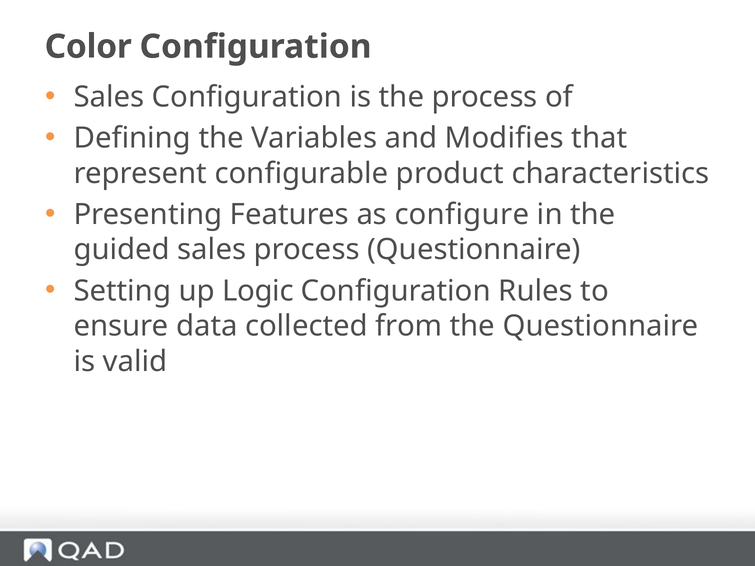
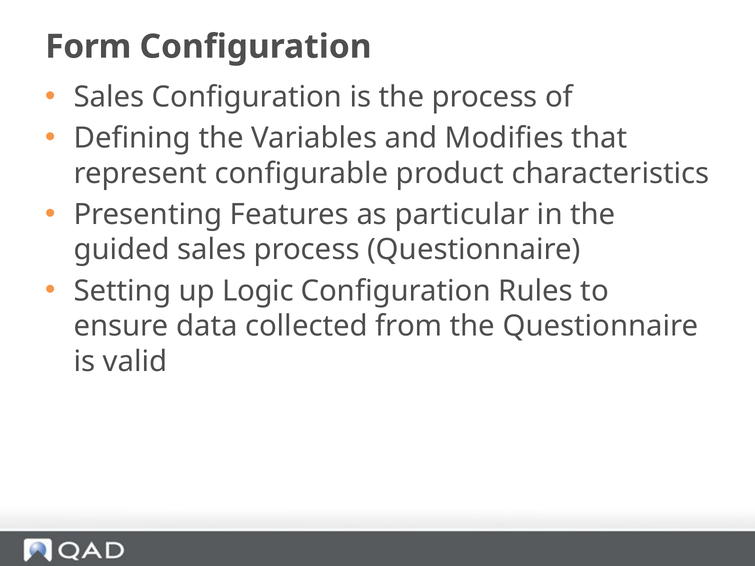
Color: Color -> Form
configure: configure -> particular
